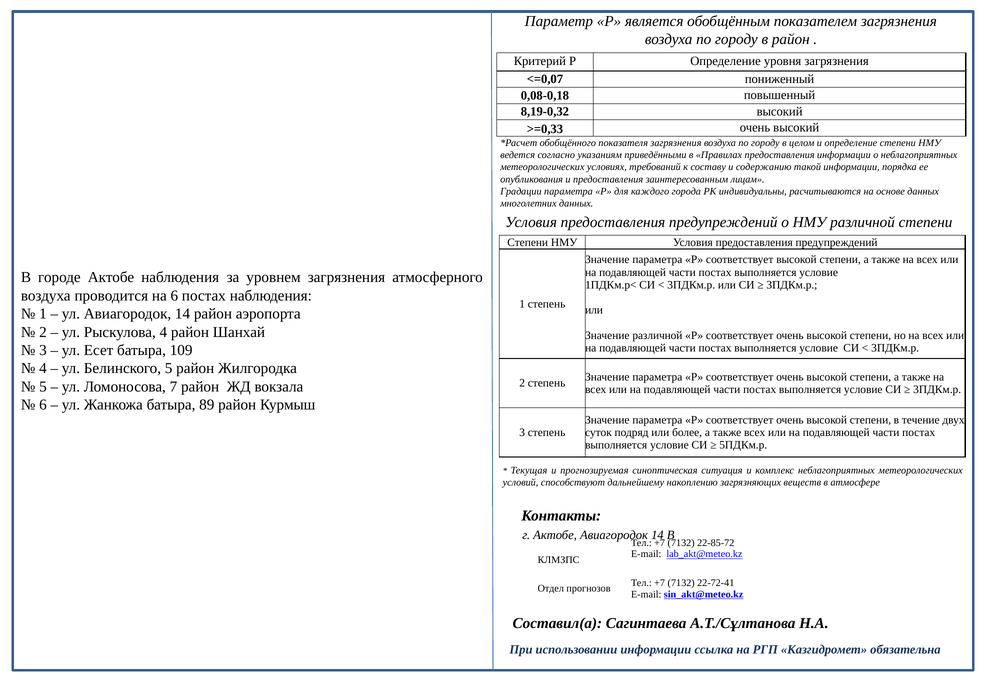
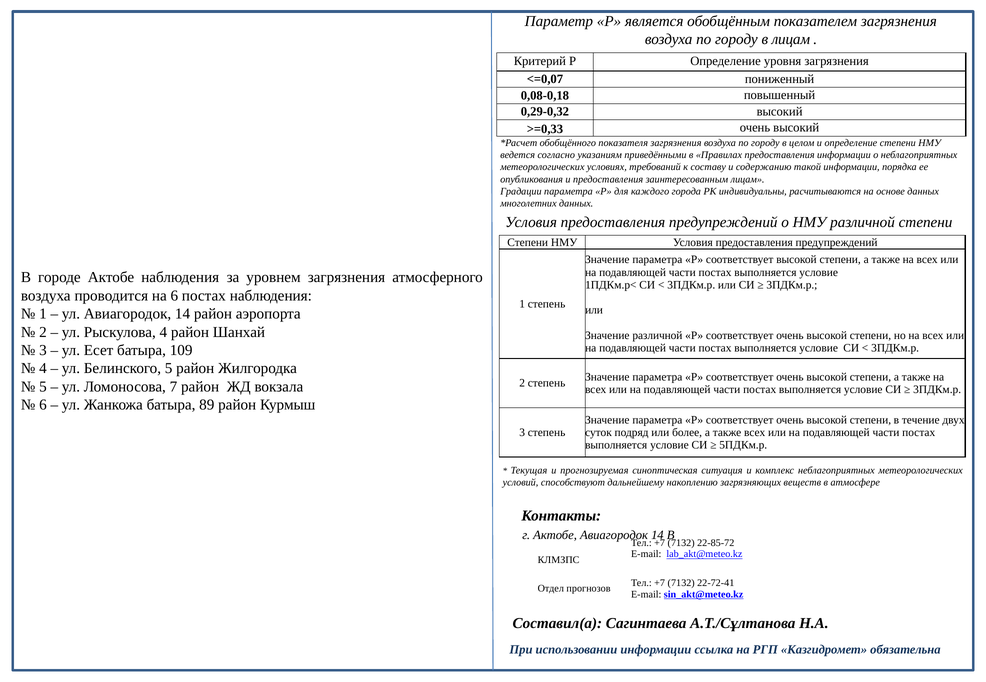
в район: район -> лицам
8,19-0,32: 8,19-0,32 -> 0,29-0,32
